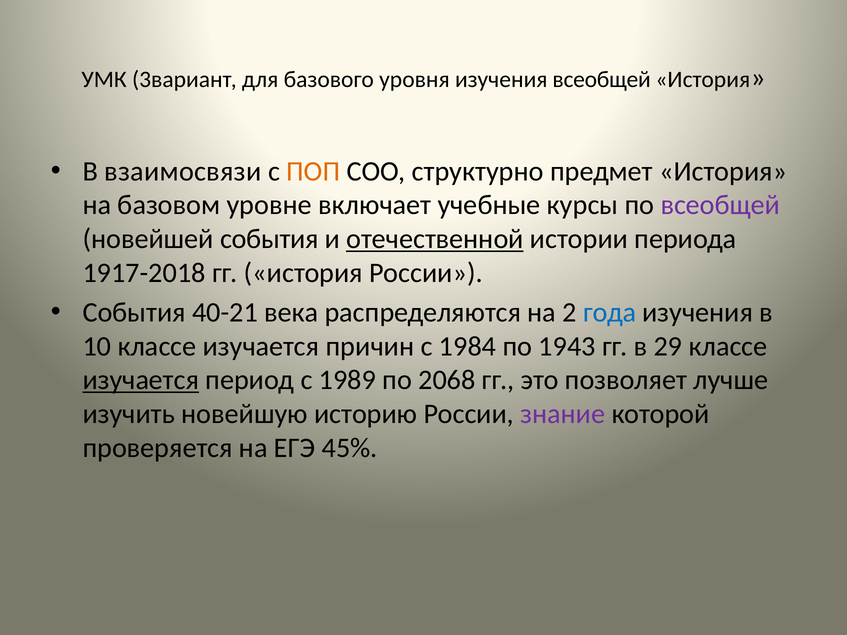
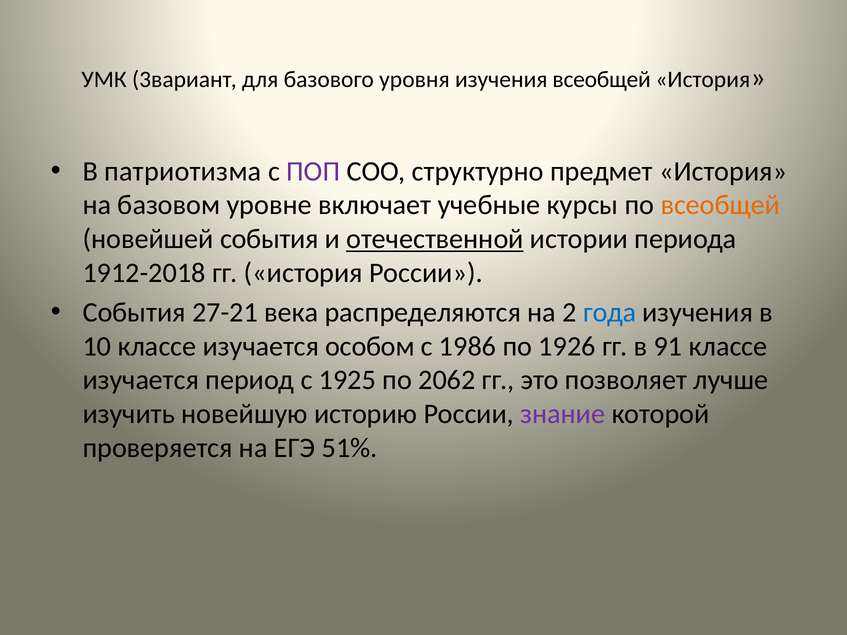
взаимосвязи: взаимосвязи -> патриотизма
ПОП colour: orange -> purple
всеобщей at (720, 205) colour: purple -> orange
1917-2018: 1917-2018 -> 1912-2018
40-21: 40-21 -> 27-21
причин: причин -> особом
1984: 1984 -> 1986
1943: 1943 -> 1926
29: 29 -> 91
изучается at (141, 380) underline: present -> none
1989: 1989 -> 1925
2068: 2068 -> 2062
45%: 45% -> 51%
